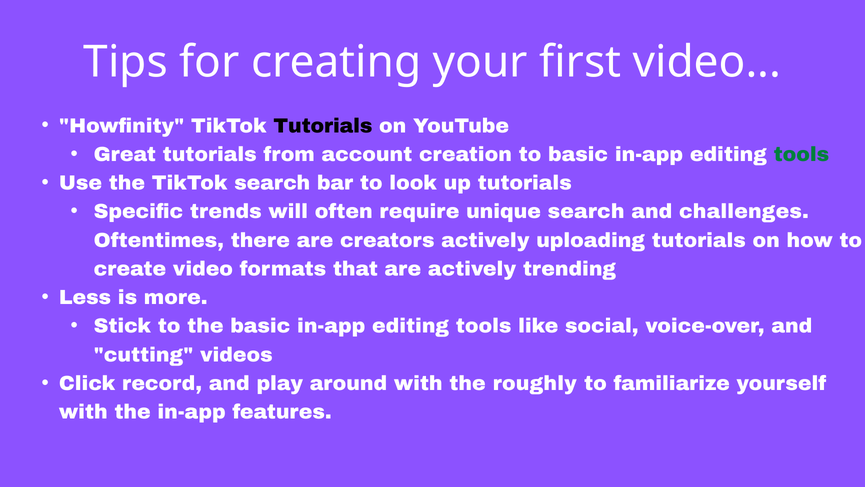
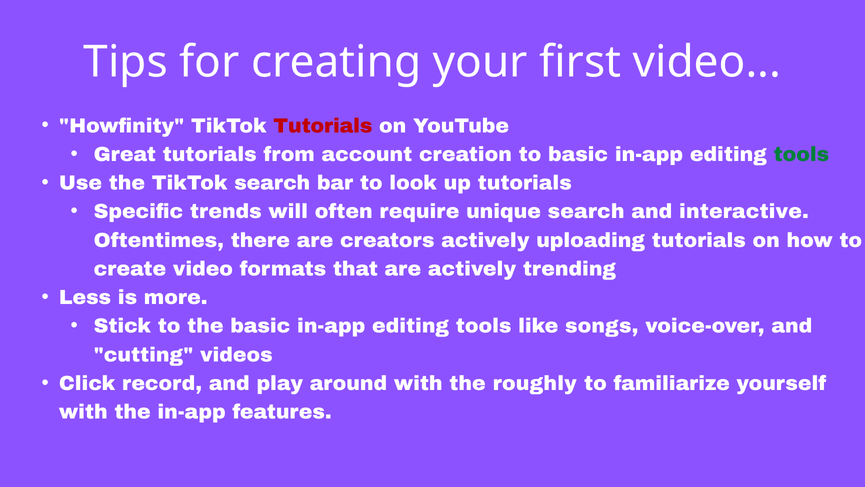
Tutorials at (323, 126) colour: black -> red
challenges: challenges -> interactive
social: social -> songs
